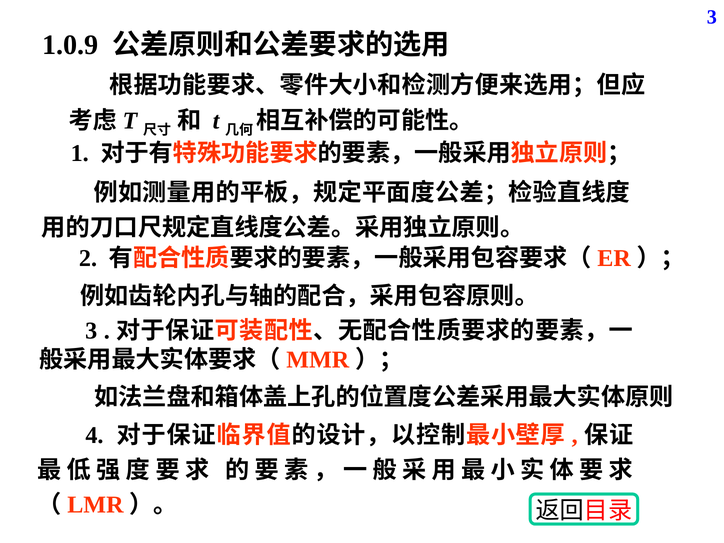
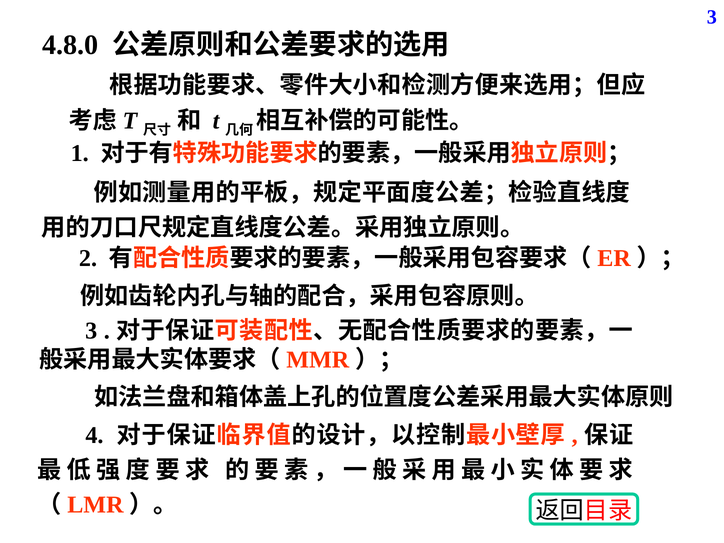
1.0.9: 1.0.9 -> 4.8.0
